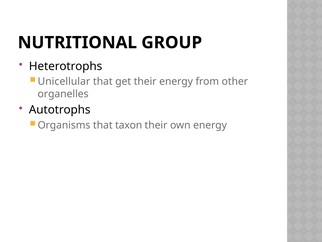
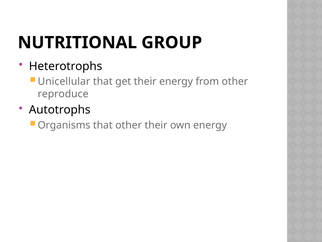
organelles: organelles -> reproduce
that taxon: taxon -> other
